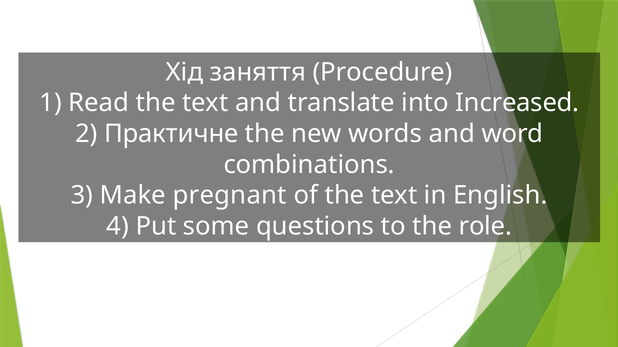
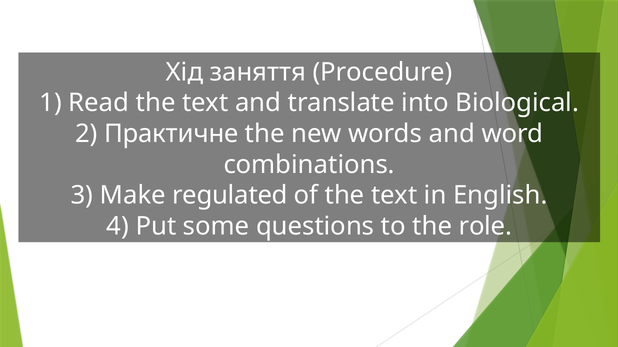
Increased: Increased -> Biological
pregnant: pregnant -> regulated
